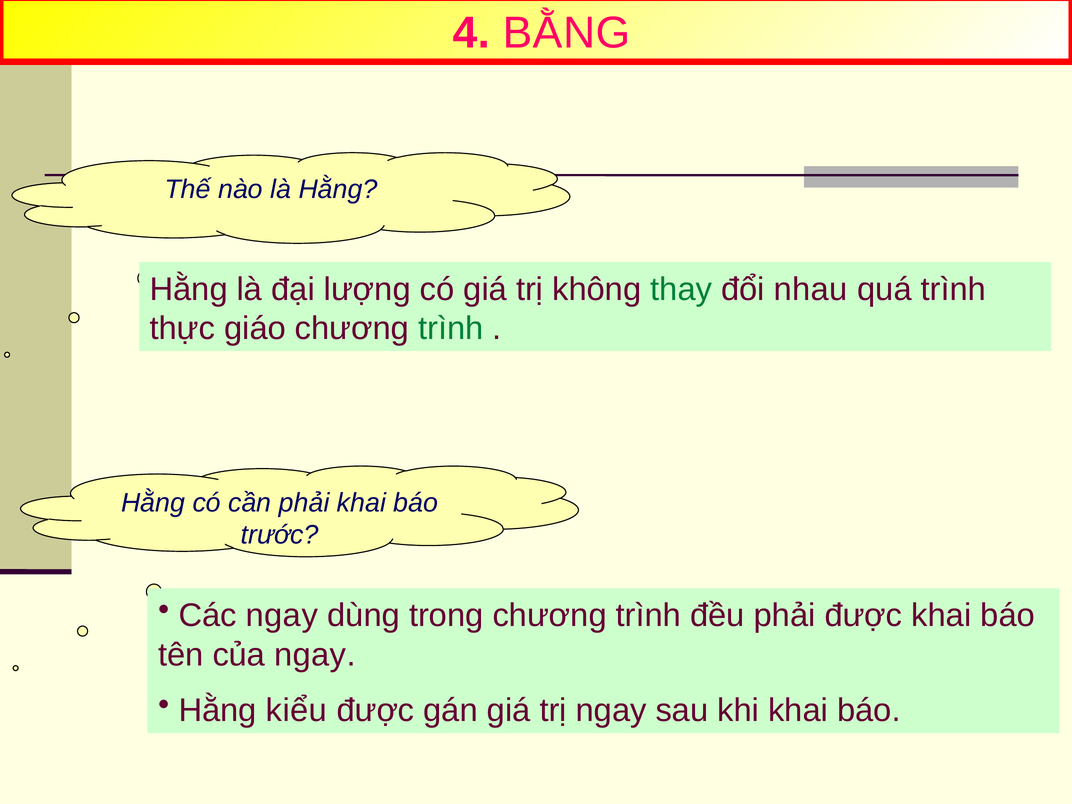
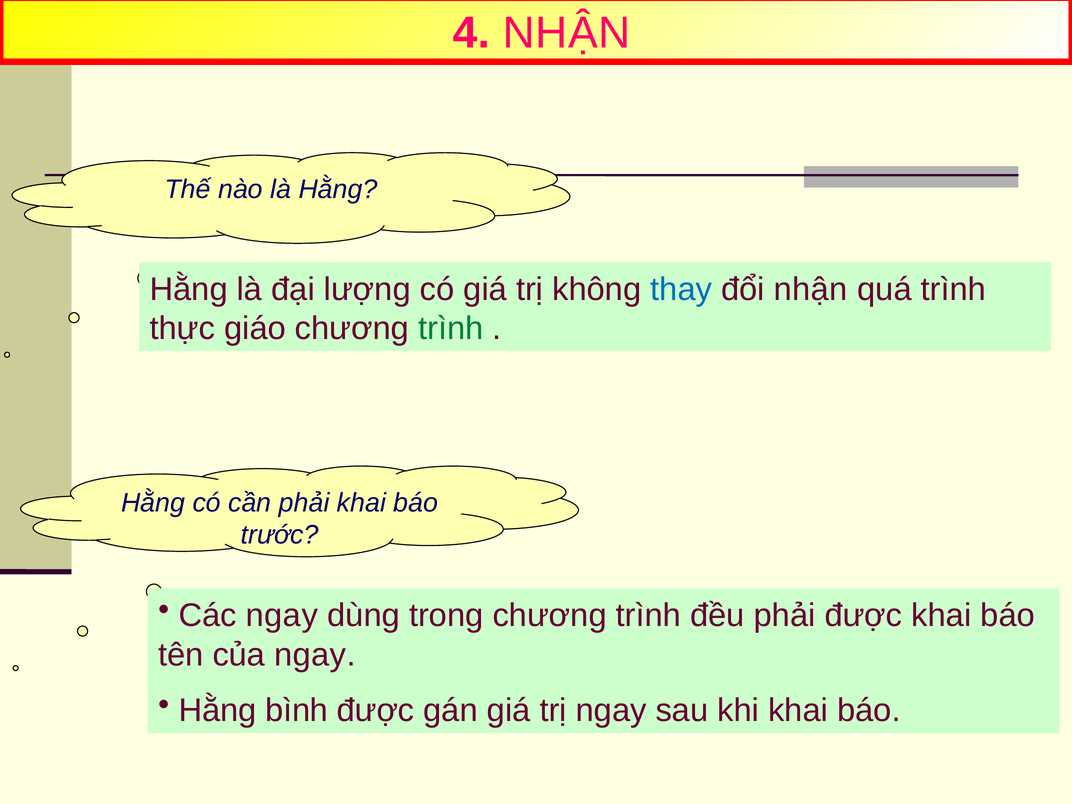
4 BẰNG: BẰNG -> NHẬN
thay colour: green -> blue
đổi nhau: nhau -> nhận
kiểu: kiểu -> bình
